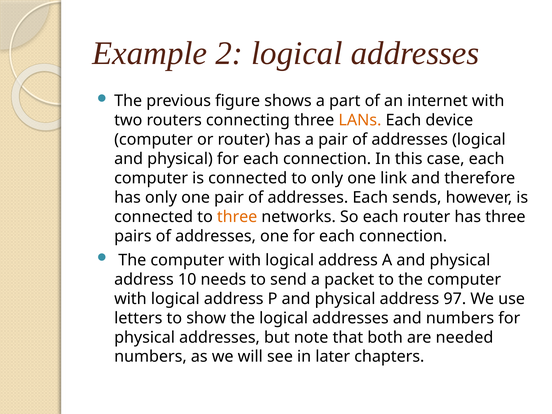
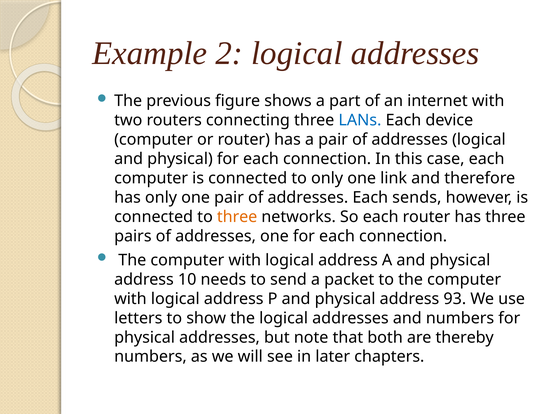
LANs colour: orange -> blue
97: 97 -> 93
needed: needed -> thereby
